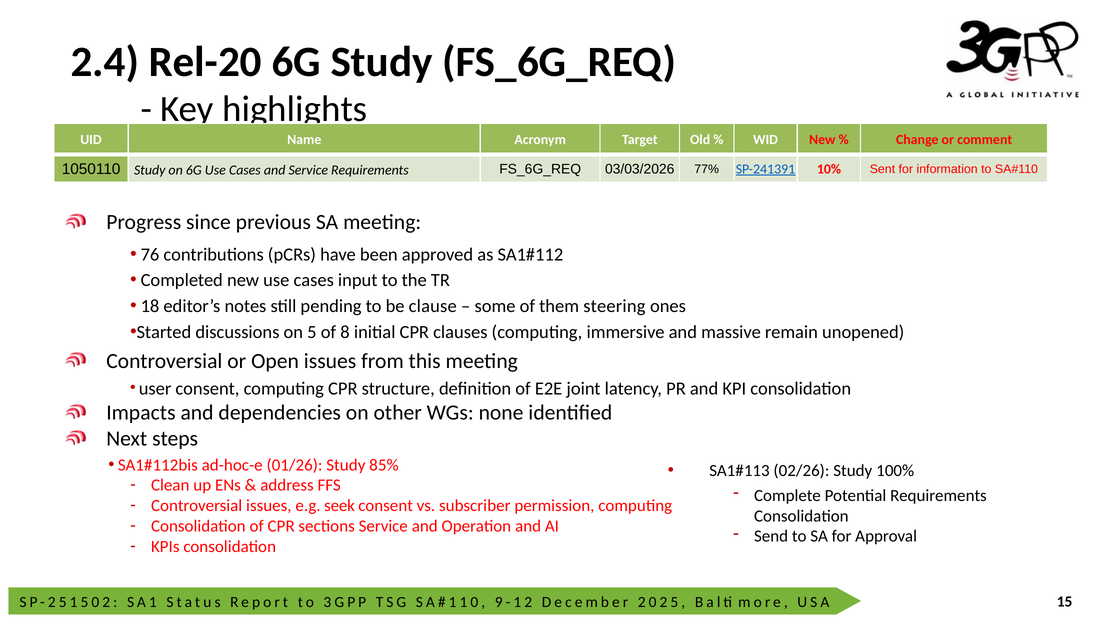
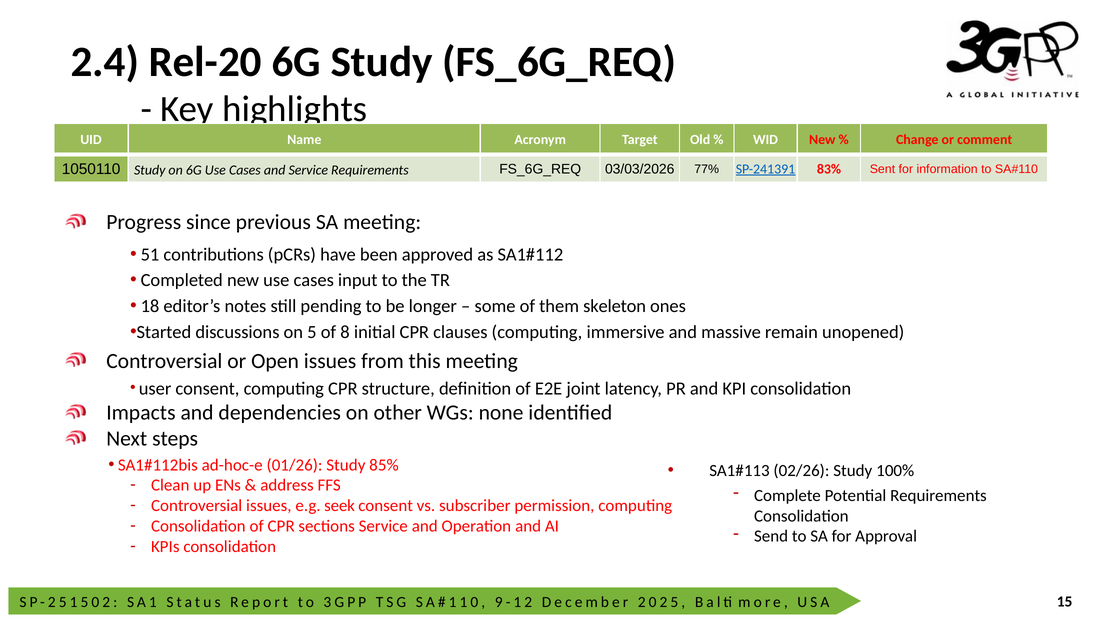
10%: 10% -> 83%
76: 76 -> 51
clause: clause -> longer
steering: steering -> skeleton
